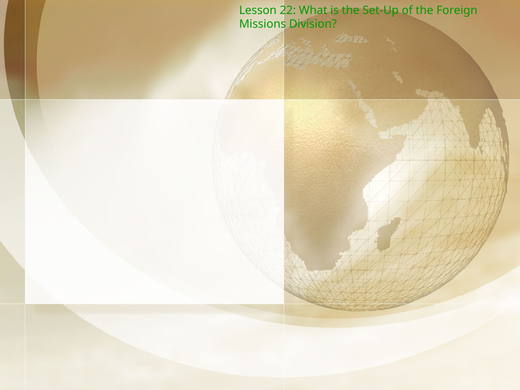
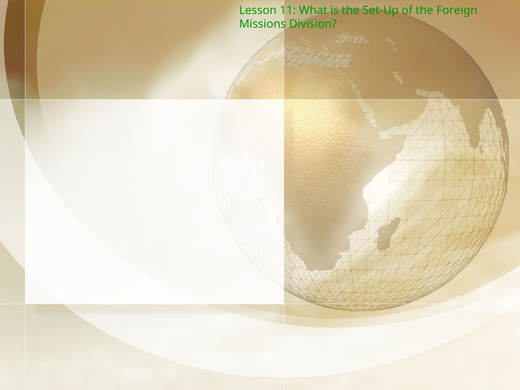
22: 22 -> 11
